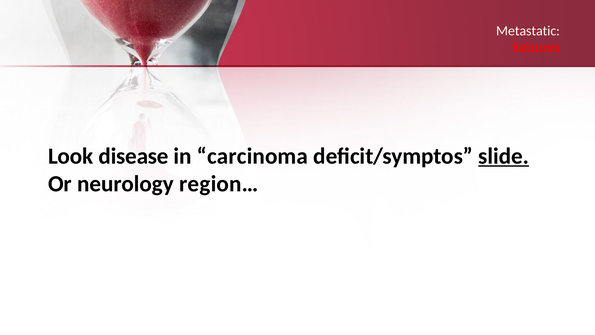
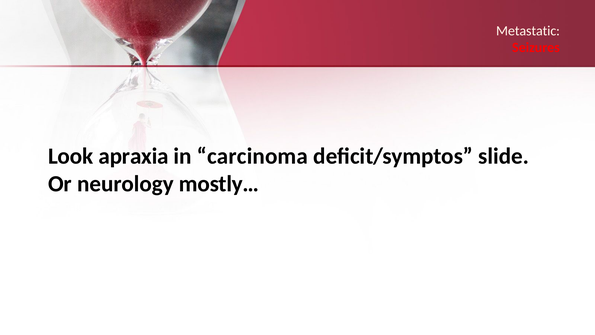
disease: disease -> apraxia
slide underline: present -> none
region…: region… -> mostly…
